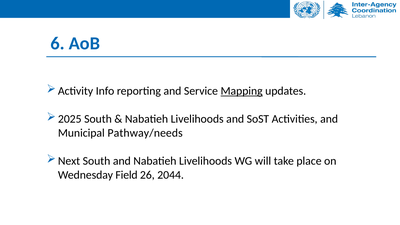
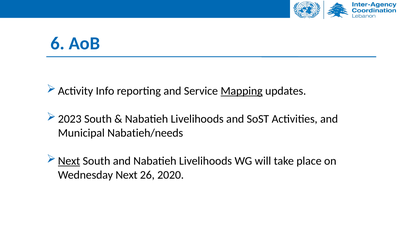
2025: 2025 -> 2023
Pathway/needs: Pathway/needs -> Nabatieh/needs
Next at (69, 161) underline: none -> present
Wednesday Field: Field -> Next
2044: 2044 -> 2020
